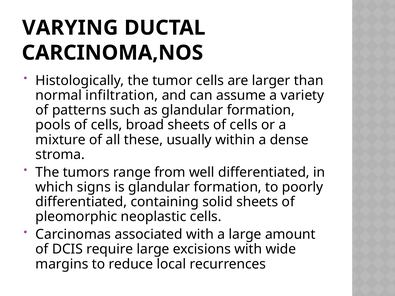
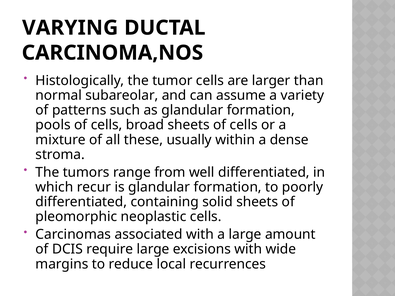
infiltration: infiltration -> subareolar
signs: signs -> recur
